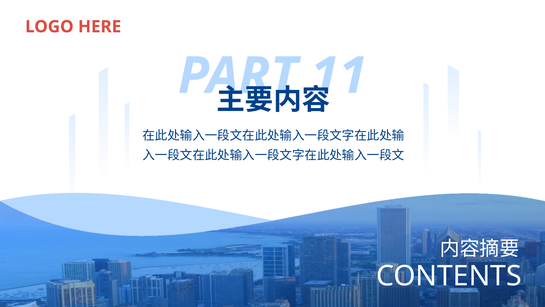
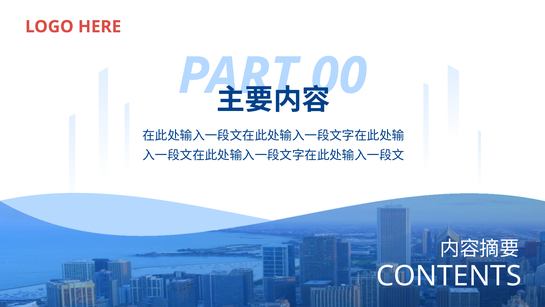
11: 11 -> 00
